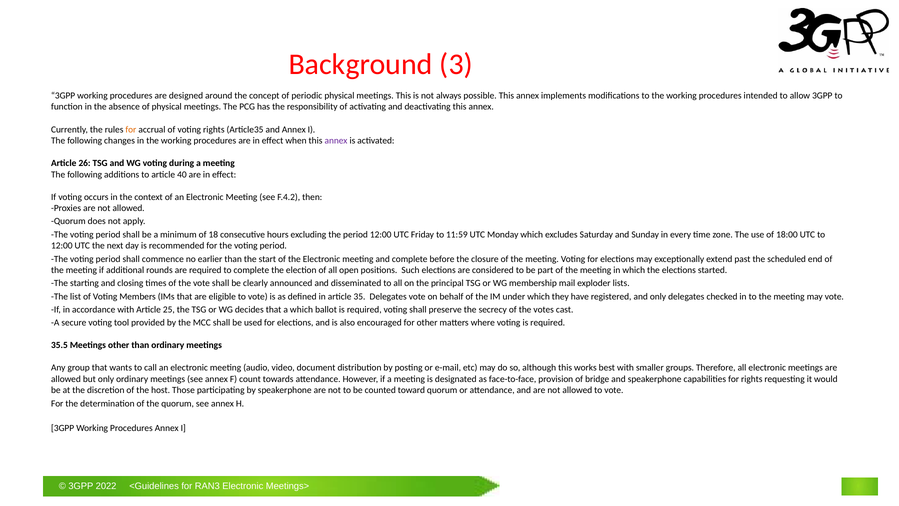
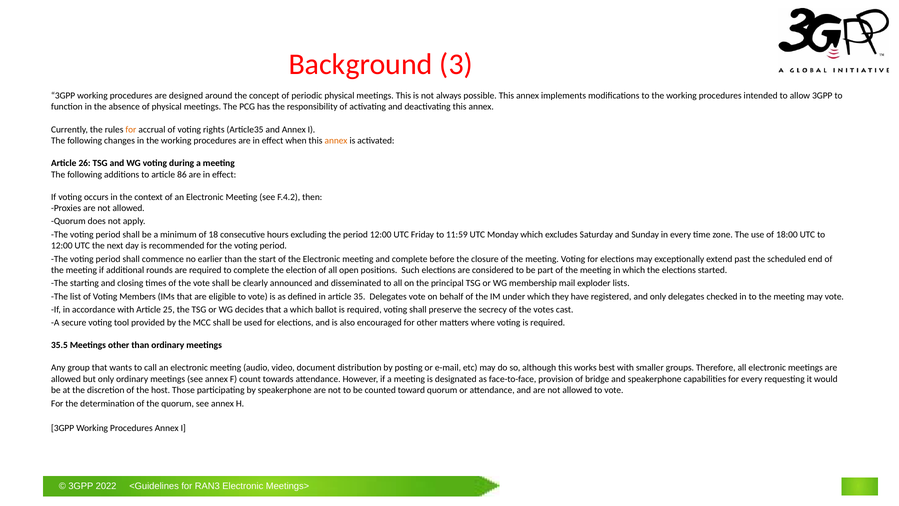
annex at (336, 141) colour: purple -> orange
40: 40 -> 86
for rights: rights -> every
